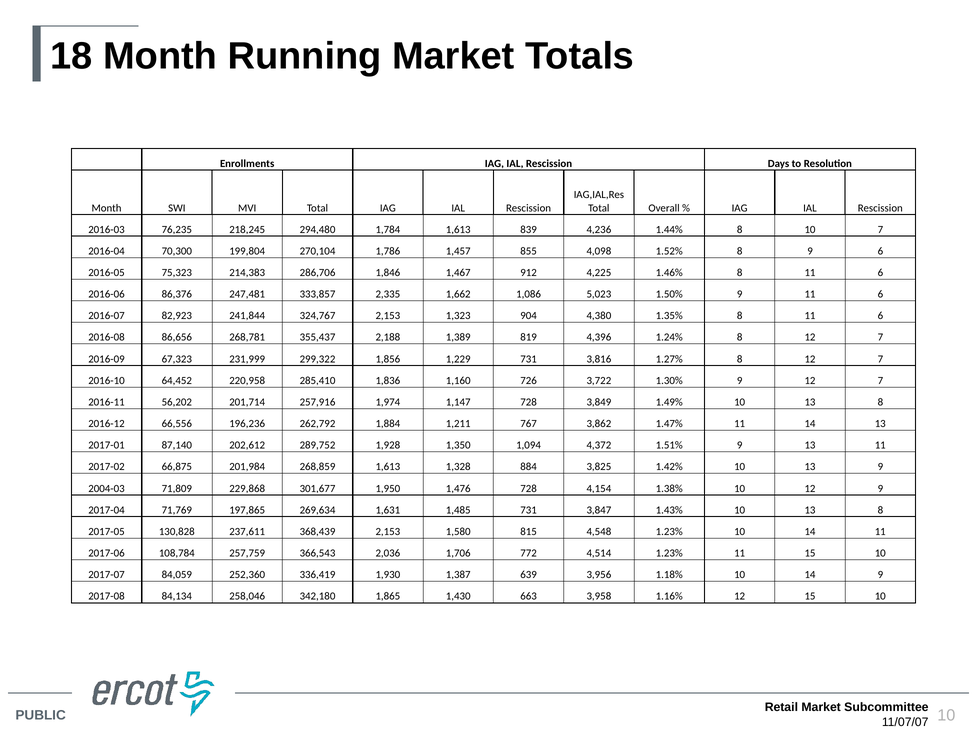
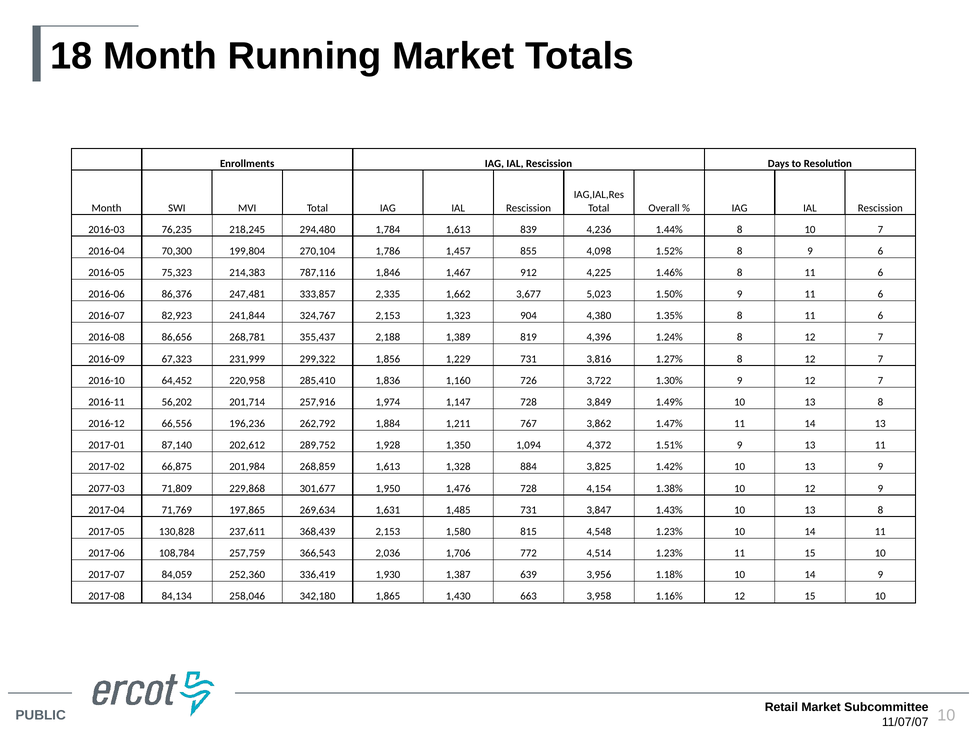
286,706: 286,706 -> 787,116
1,086: 1,086 -> 3,677
2004-03: 2004-03 -> 2077-03
